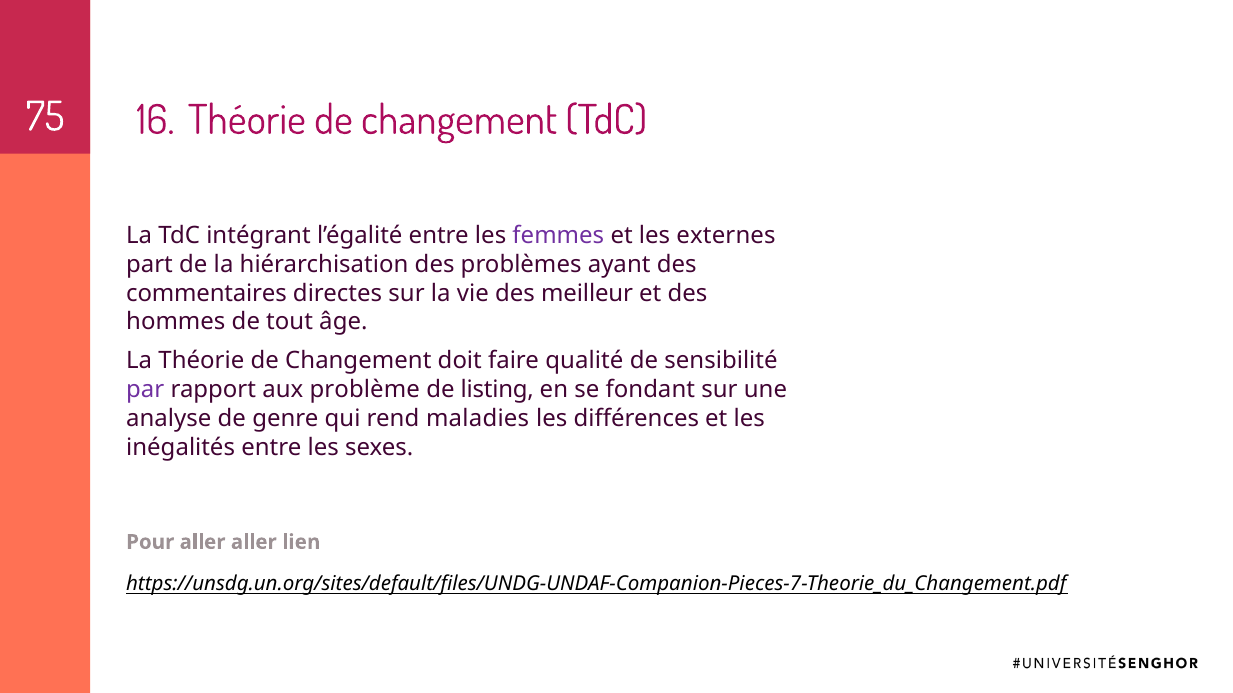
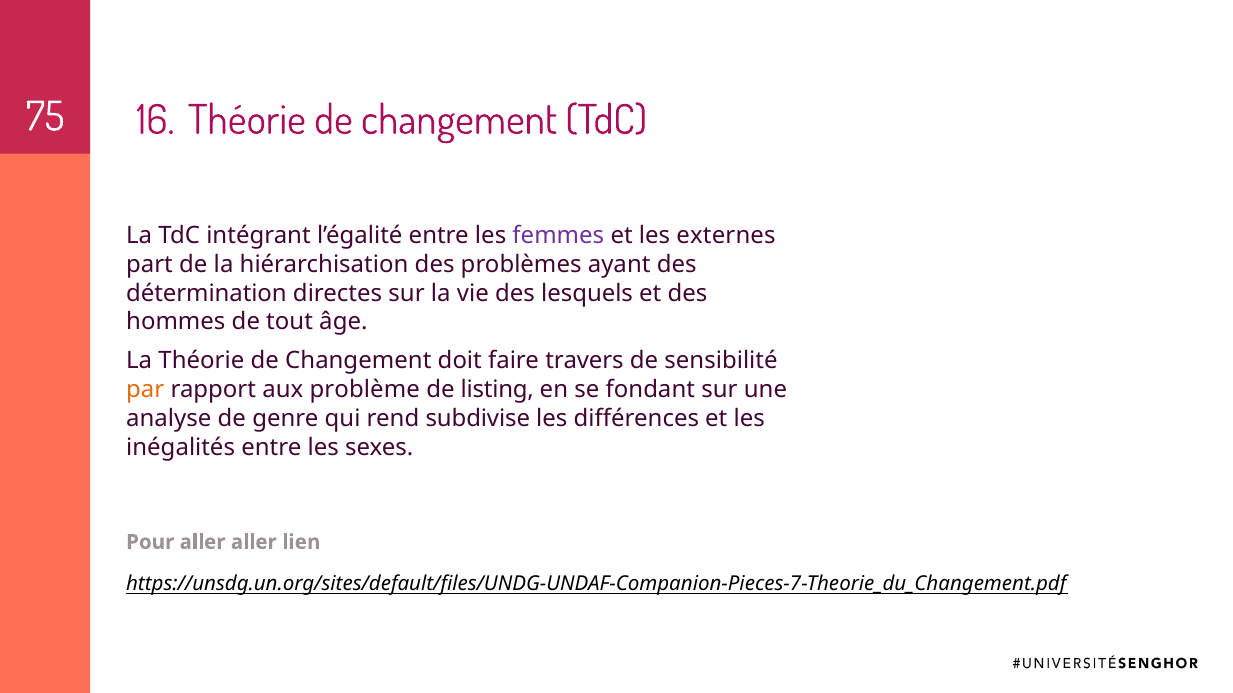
commentaires: commentaires -> détermination
meilleur: meilleur -> lesquels
qualité: qualité -> travers
par colour: purple -> orange
maladies: maladies -> subdivise
